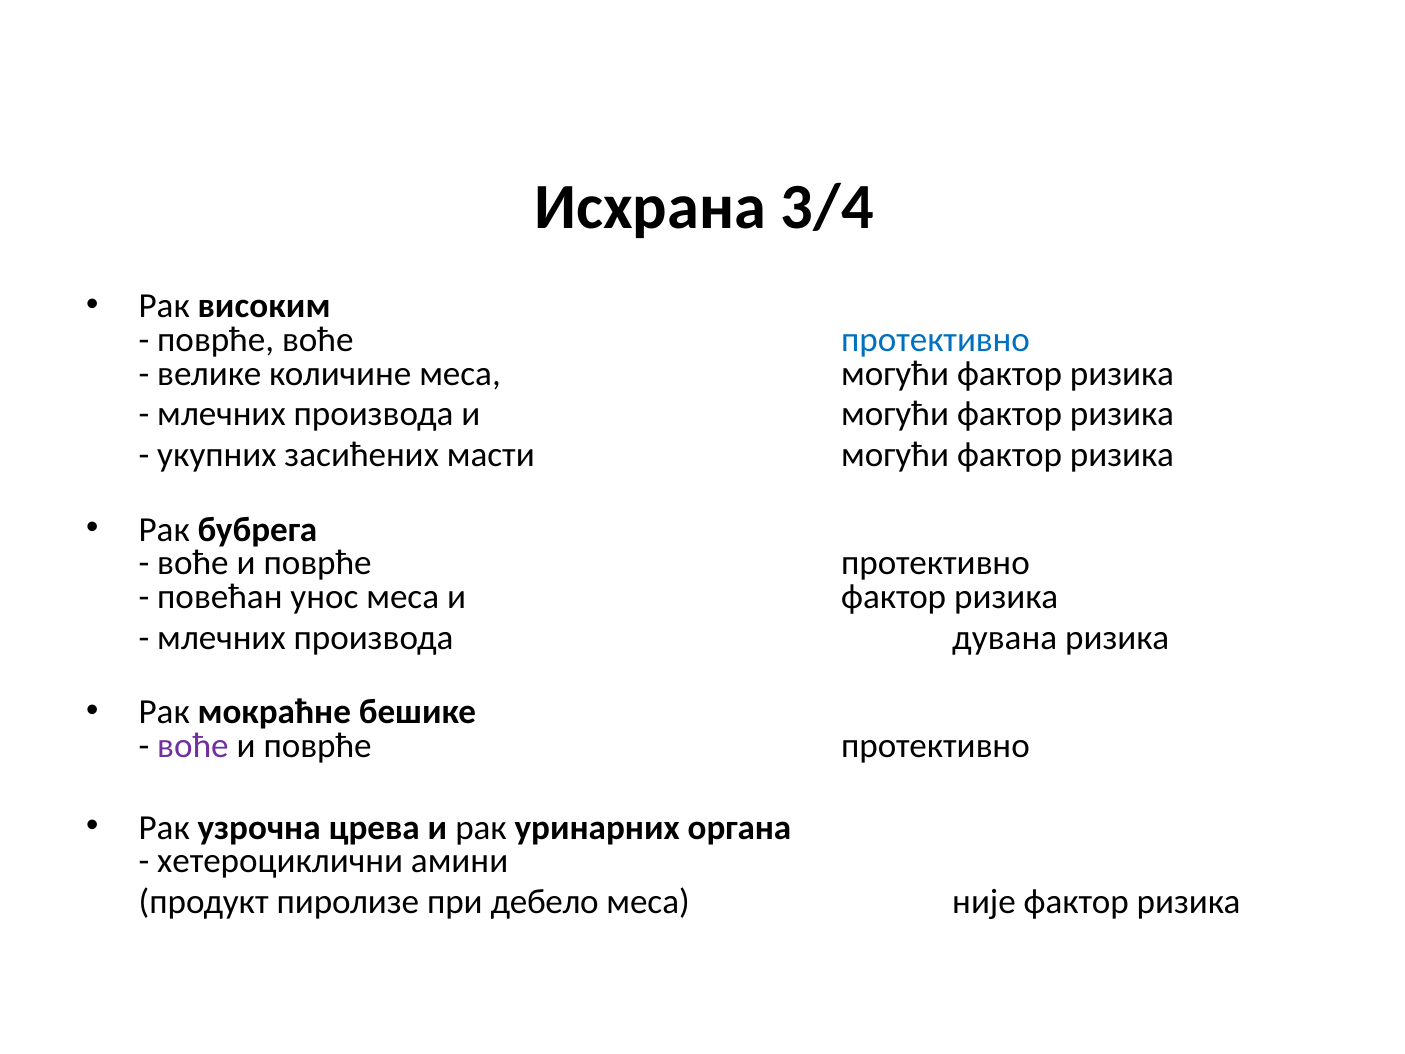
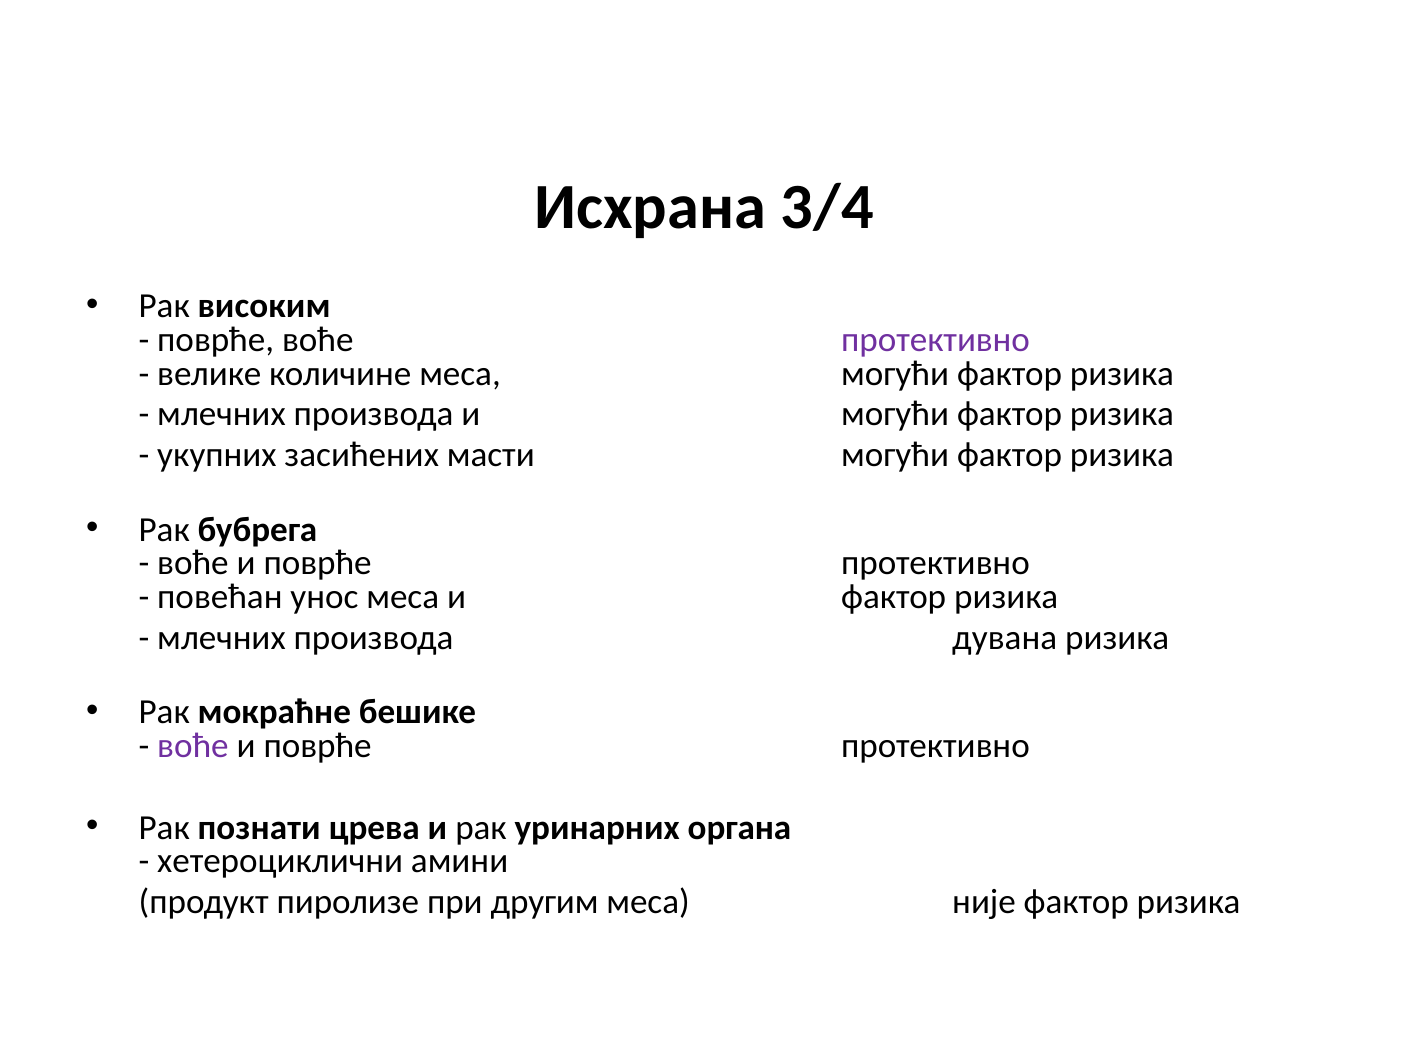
протективно at (936, 340) colour: blue -> purple
узрочна: узрочна -> познати
дебело: дебело -> другим
